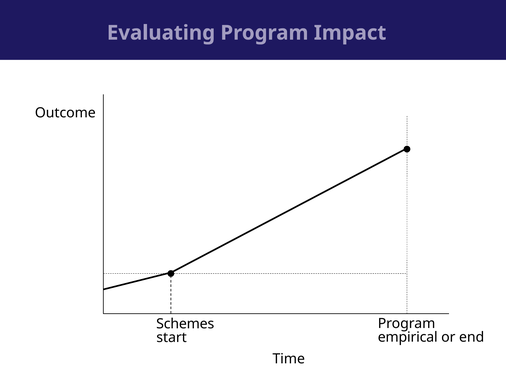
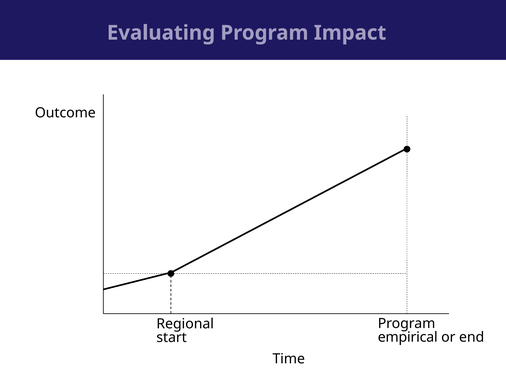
Schemes: Schemes -> Regional
